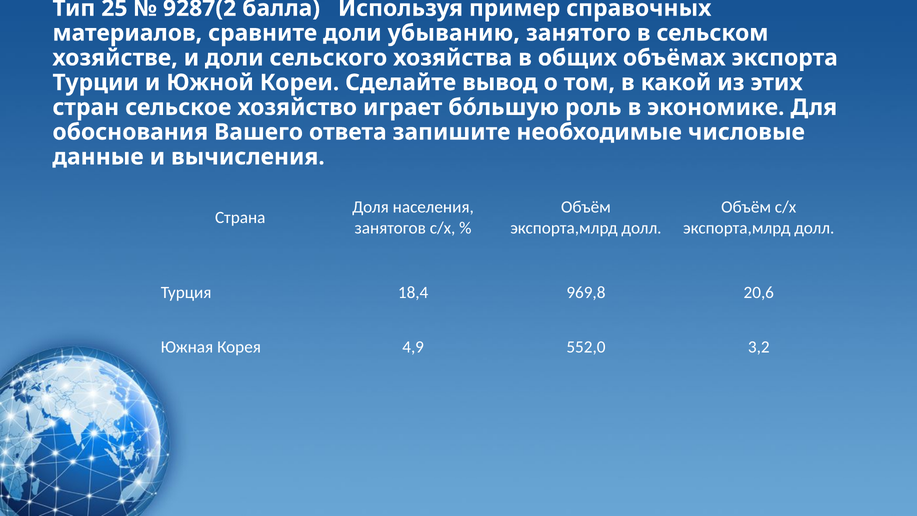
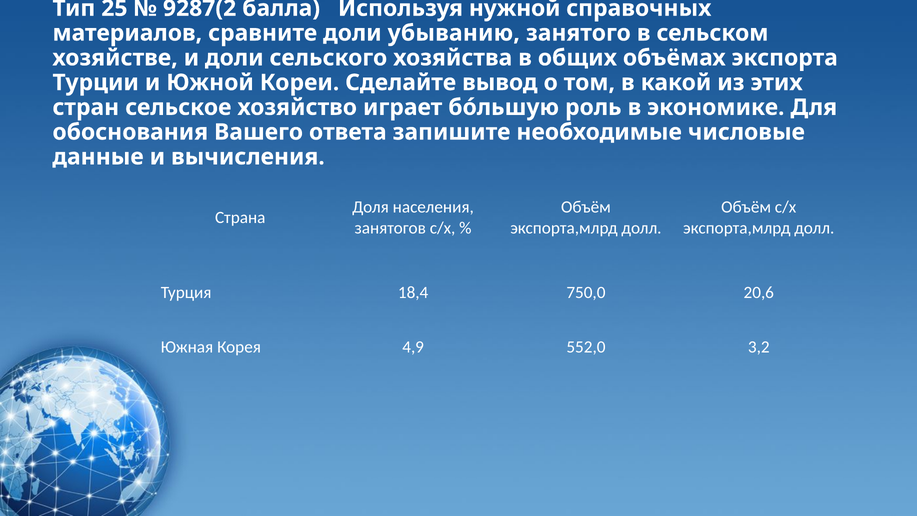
пример: пример -> нужной
969,8: 969,8 -> 750,0
